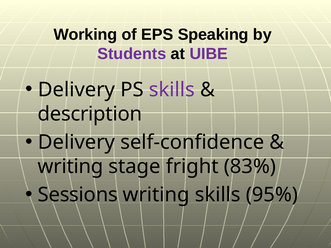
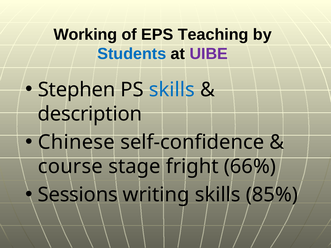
Speaking: Speaking -> Teaching
Students colour: purple -> blue
Delivery at (76, 90): Delivery -> Stephen
skills at (172, 90) colour: purple -> blue
Delivery at (76, 142): Delivery -> Chinese
writing at (71, 167): writing -> course
83%: 83% -> 66%
95%: 95% -> 85%
